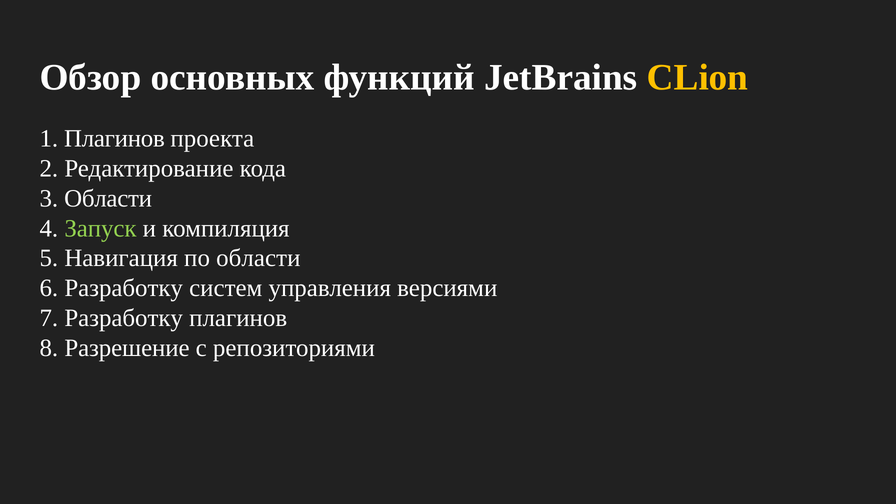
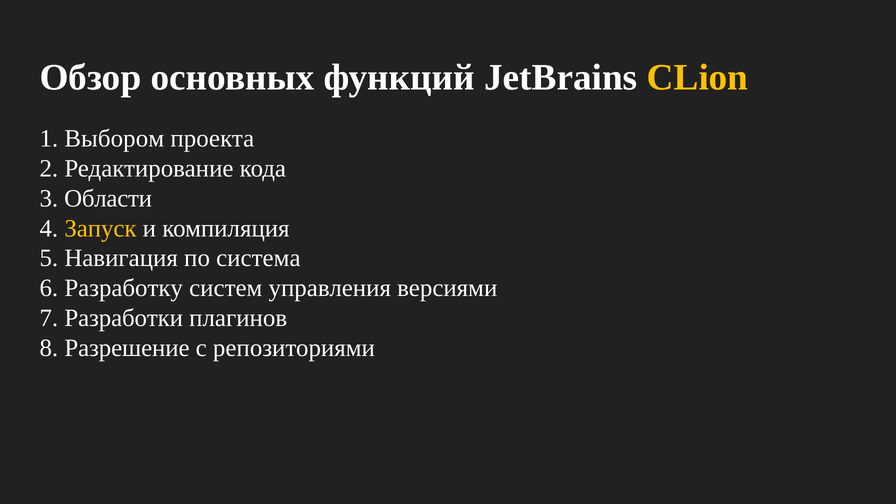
1 Плагинов: Плагинов -> Выбором
Запуск colour: light green -> yellow
по области: области -> система
7 Разработку: Разработку -> Разработки
